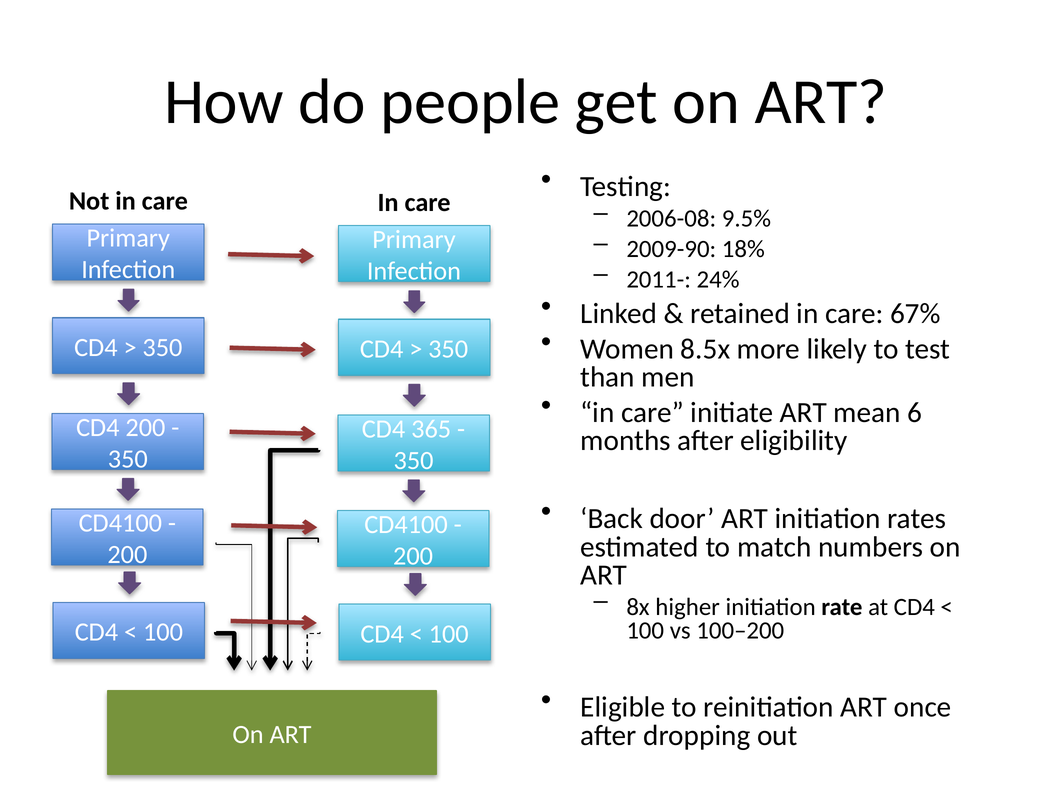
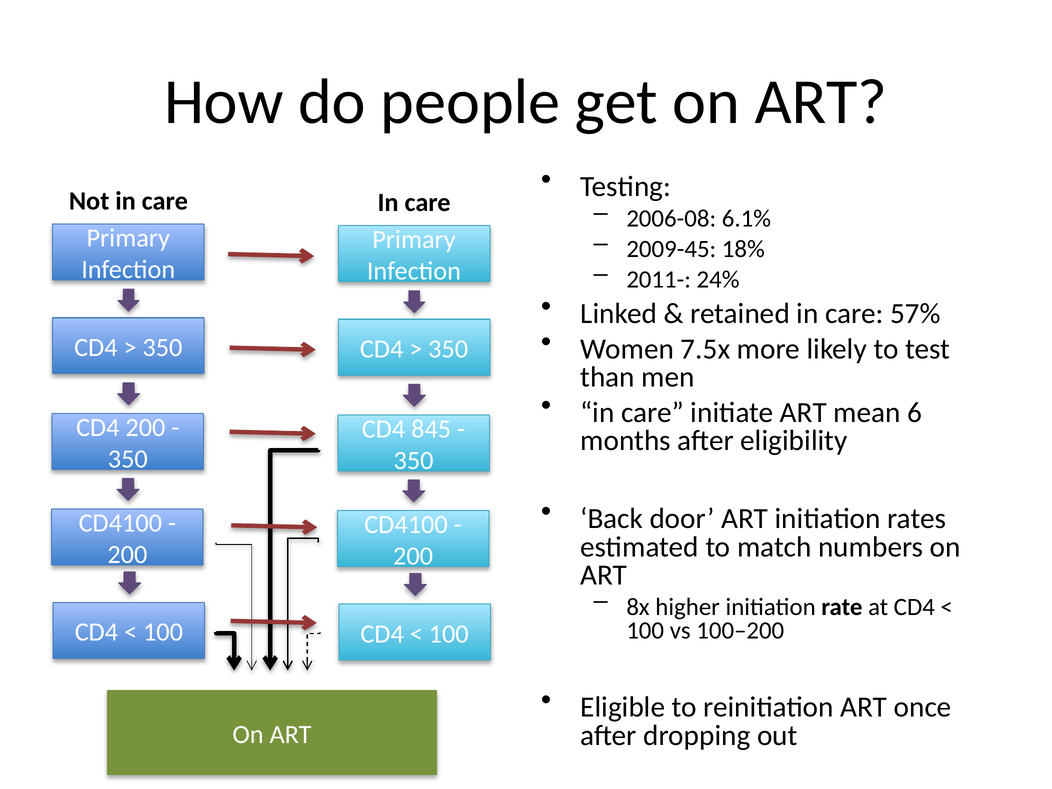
9.5%: 9.5% -> 6.1%
2009-90: 2009-90 -> 2009-45
67%: 67% -> 57%
8.5x: 8.5x -> 7.5x
365: 365 -> 845
